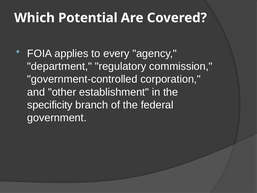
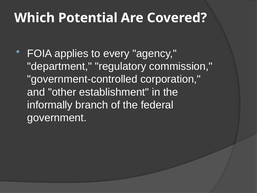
specificity: specificity -> informally
